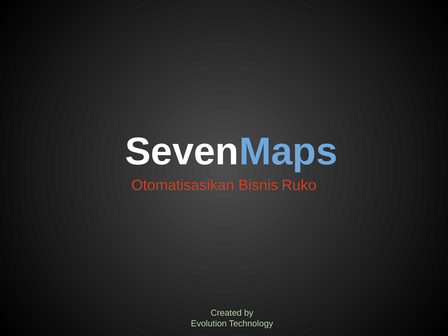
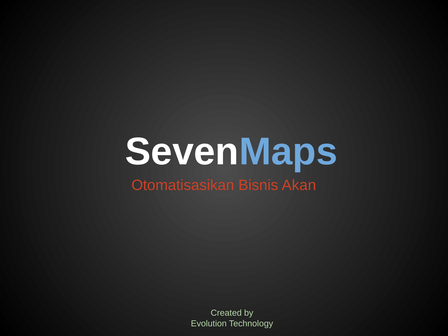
Ruko: Ruko -> Akan
